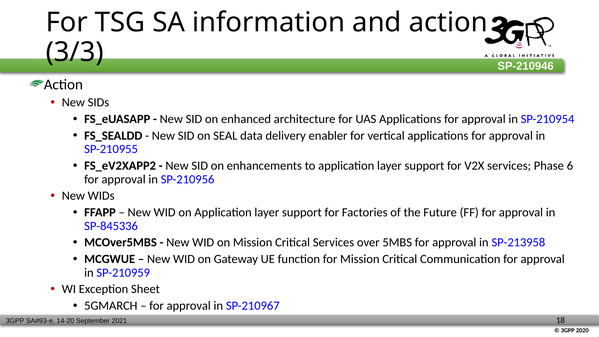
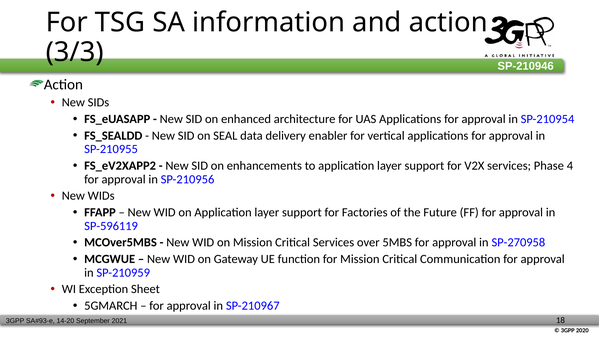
6: 6 -> 4
SP-845336: SP-845336 -> SP-596119
SP-213958: SP-213958 -> SP-270958
